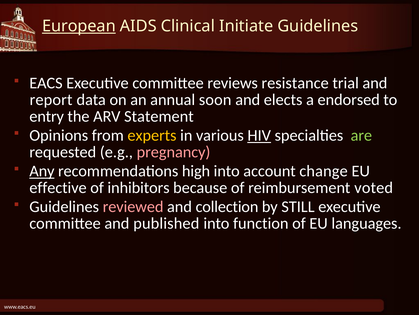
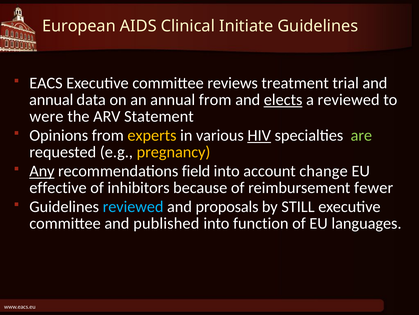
European underline: present -> none
resistance: resistance -> treatment
report at (51, 100): report -> annual
annual soon: soon -> from
elects underline: none -> present
a endorsed: endorsed -> reviewed
entry: entry -> were
pregnancy colour: pink -> yellow
high: high -> field
voted: voted -> fewer
reviewed at (133, 206) colour: pink -> light blue
collection: collection -> proposals
